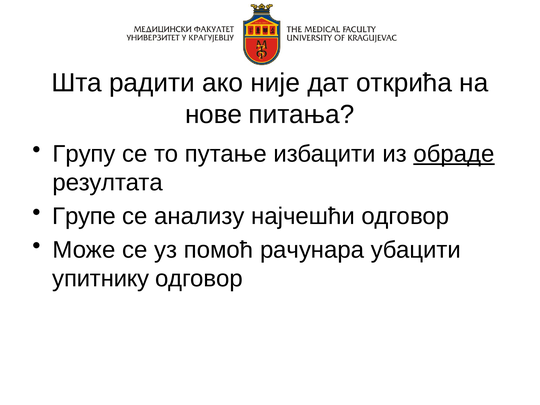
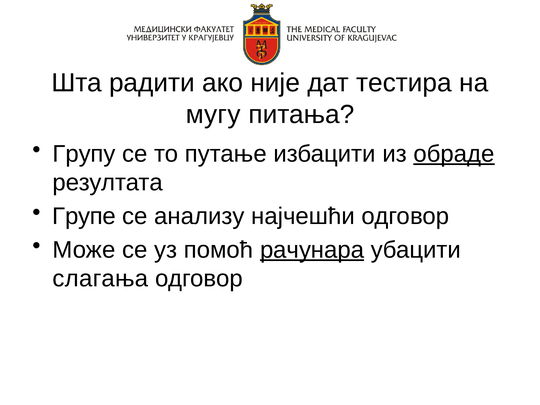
открића: открића -> тестира
нове: нове -> мугу
рачунара underline: none -> present
упитнику: упитнику -> слагања
